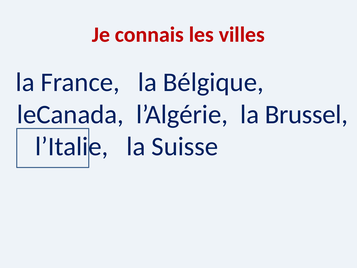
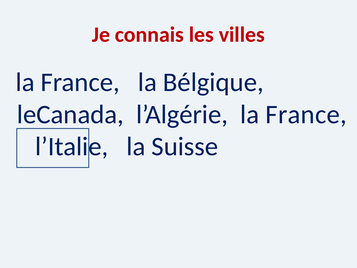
l’Algérie la Brussel: Brussel -> France
